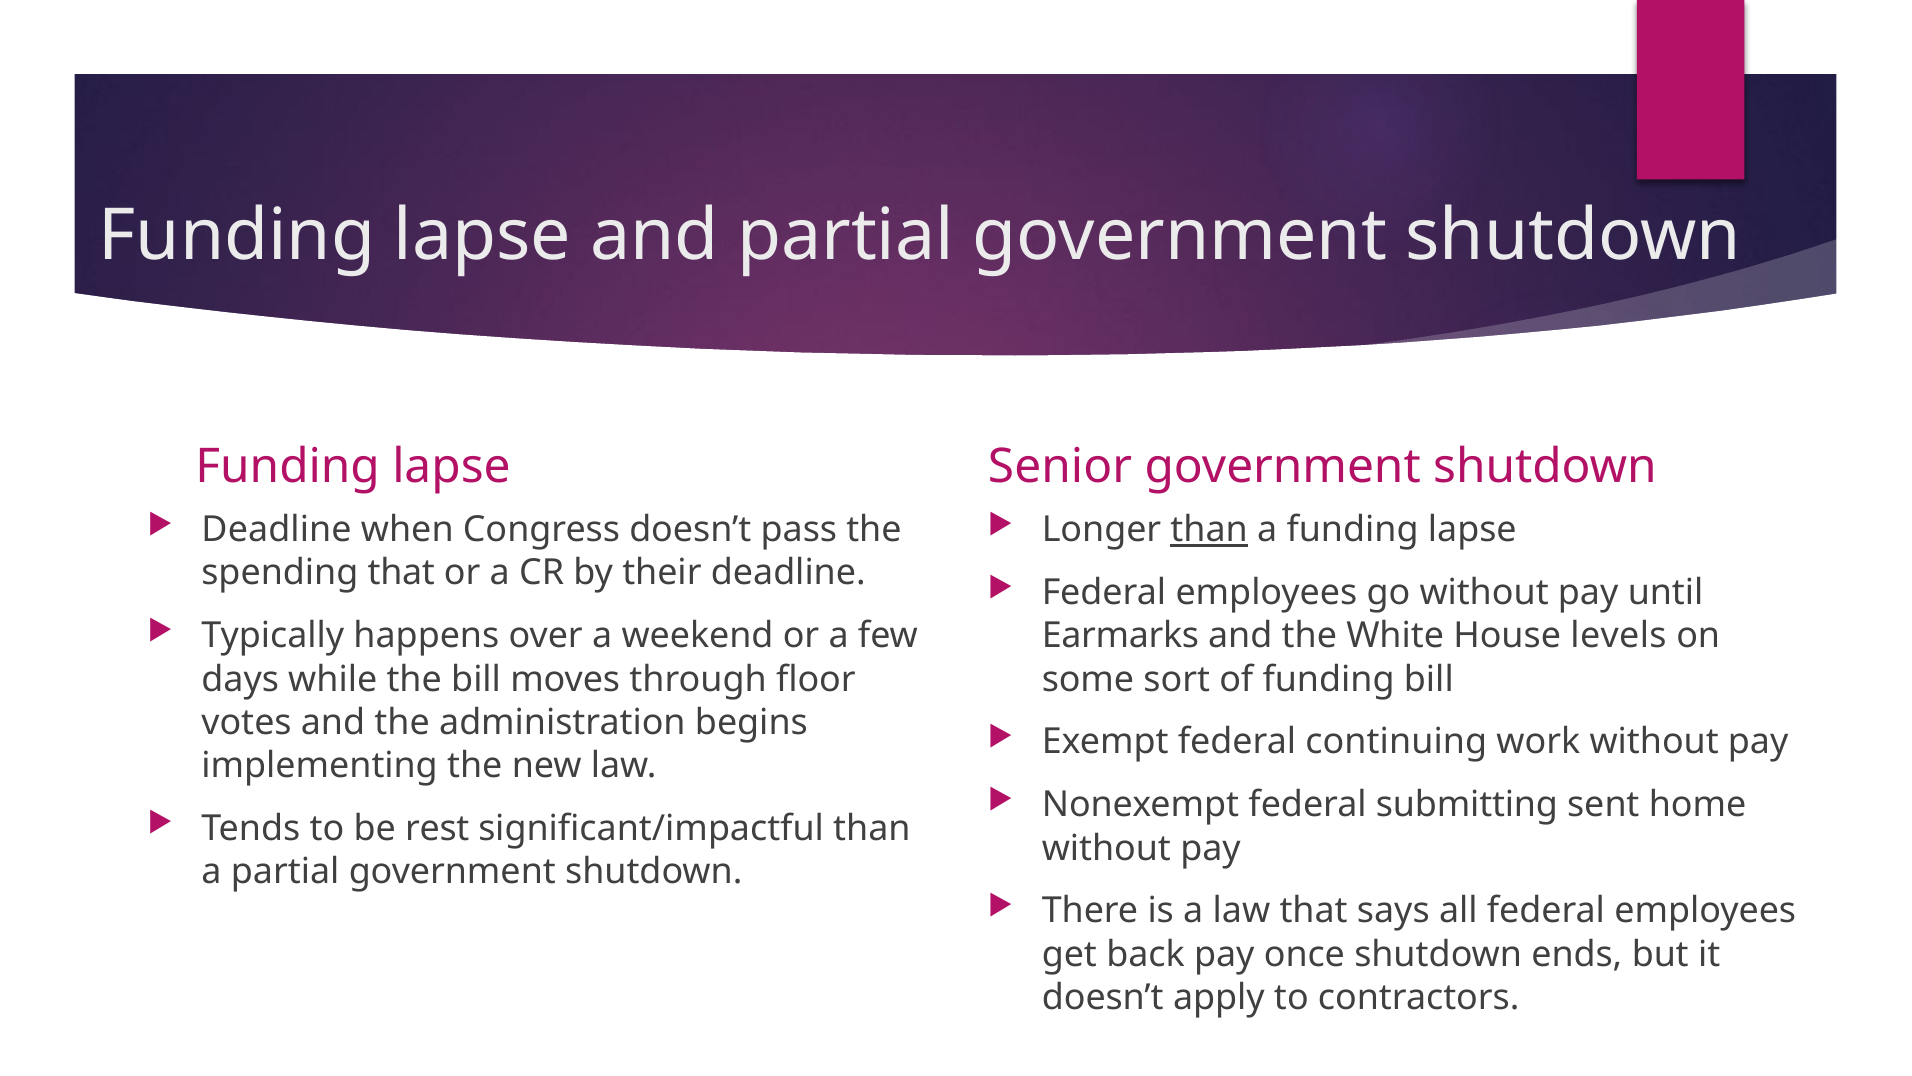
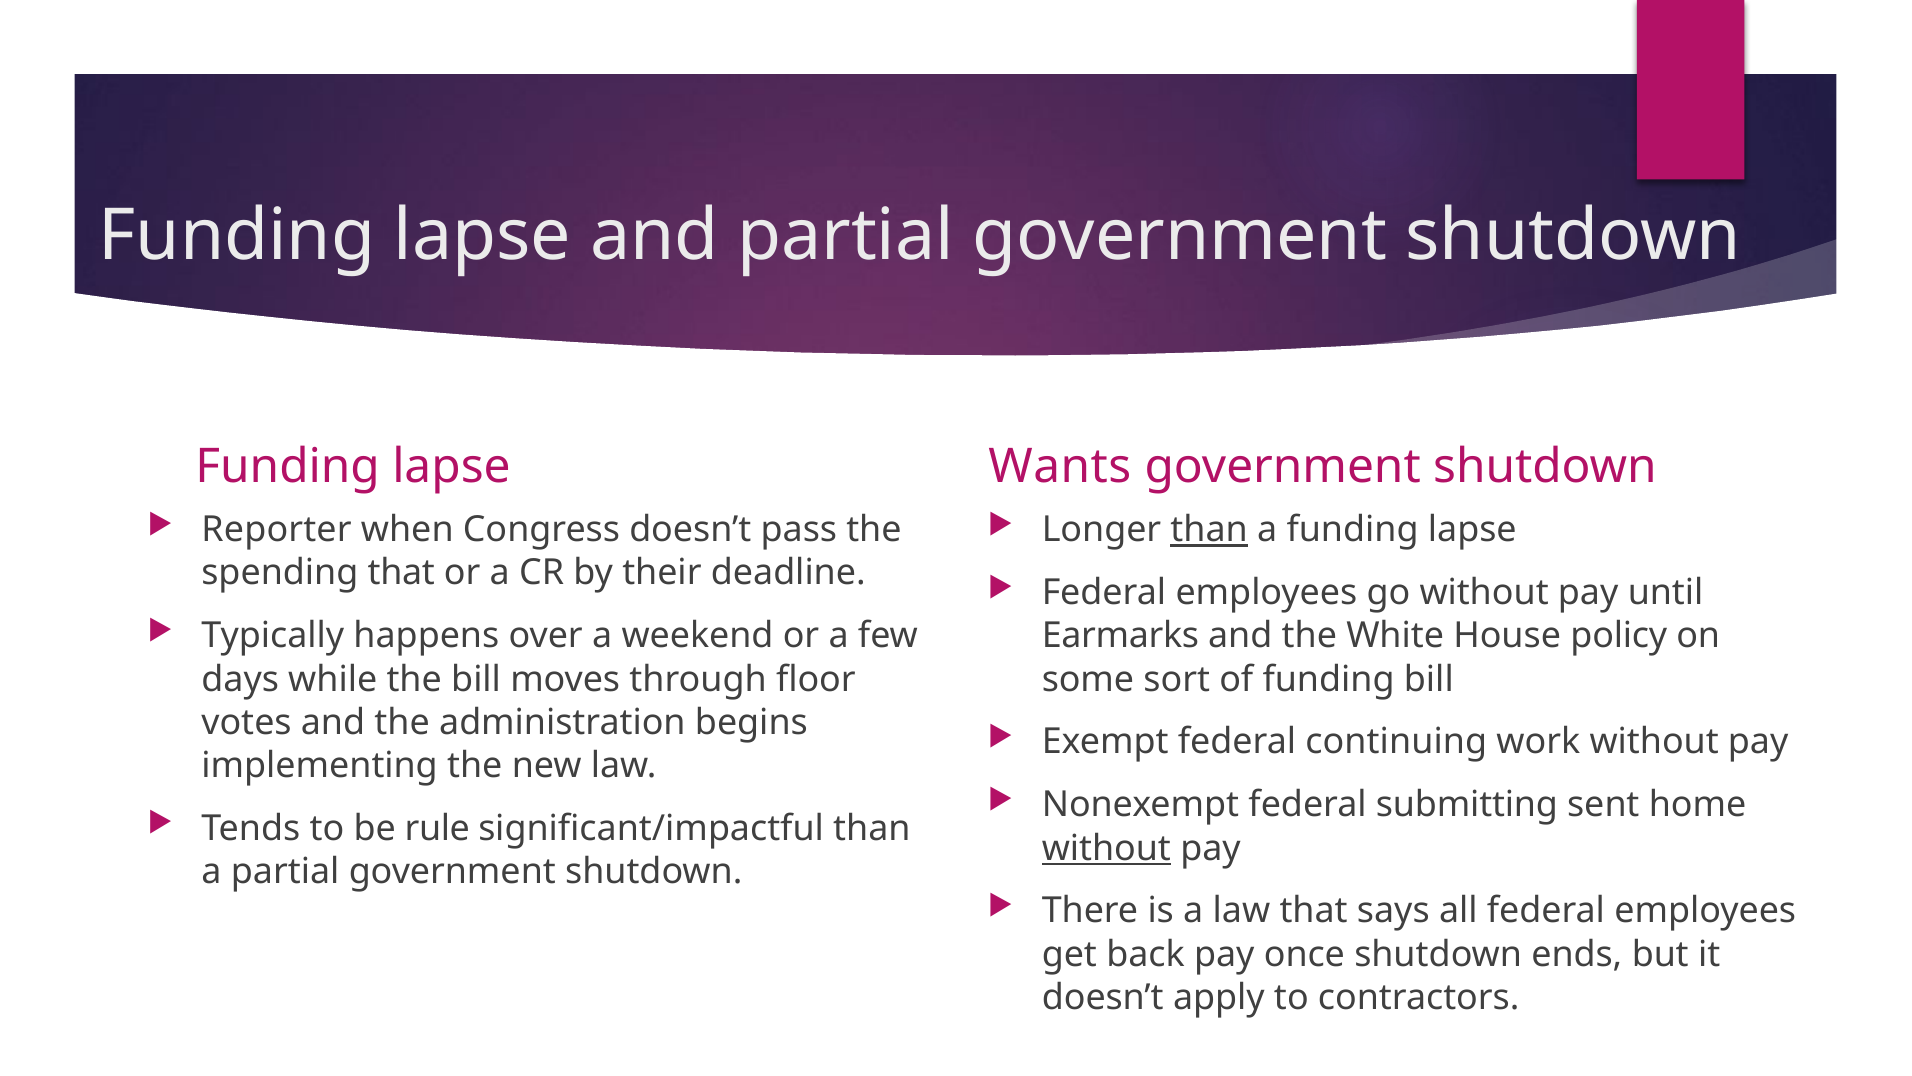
Senior: Senior -> Wants
Deadline at (277, 530): Deadline -> Reporter
levels: levels -> policy
rest: rest -> rule
without at (1106, 848) underline: none -> present
